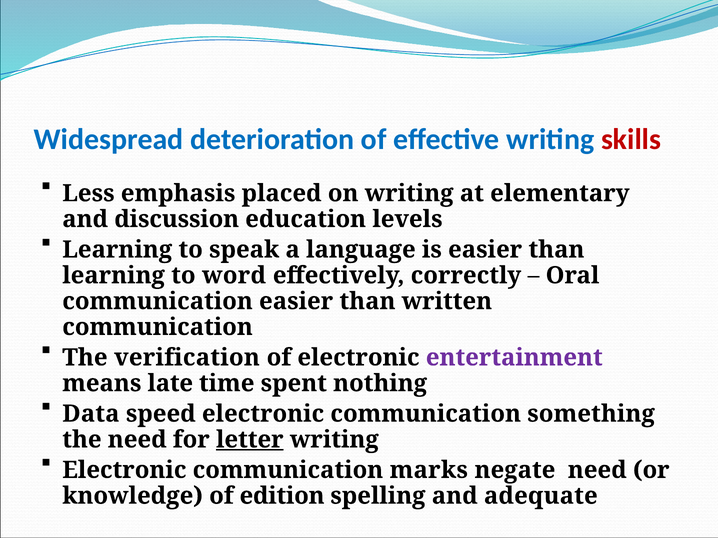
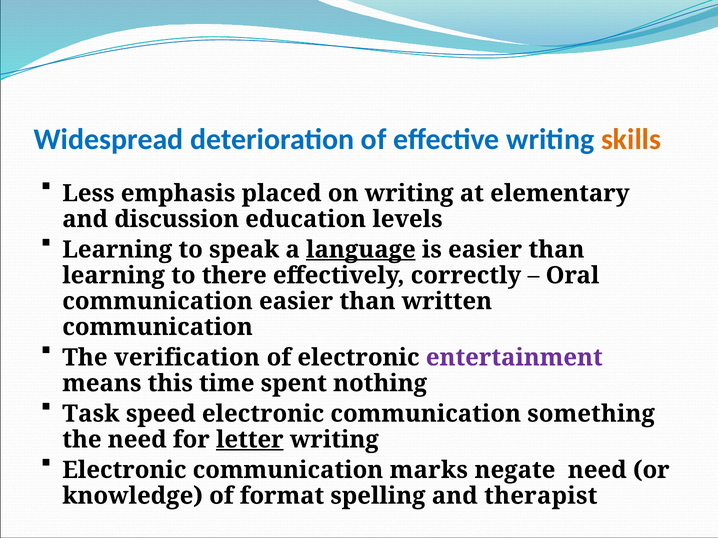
skills colour: red -> orange
language underline: none -> present
word: word -> there
late: late -> this
Data: Data -> Task
edition: edition -> format
adequate: adequate -> therapist
